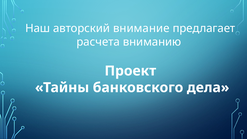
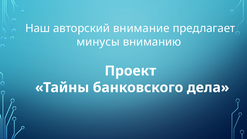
расчета: расчета -> минусы
